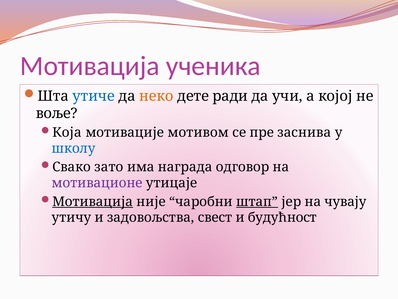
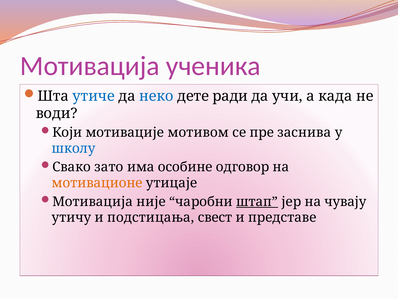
неко colour: orange -> blue
којој: којој -> када
воље: воље -> води
Која: Која -> Који
награда: награда -> особине
мотивационе colour: purple -> orange
Мотивација at (93, 201) underline: present -> none
задовољства: задовољства -> подстицања
будућност: будућност -> представе
